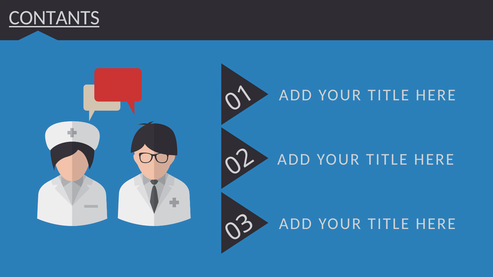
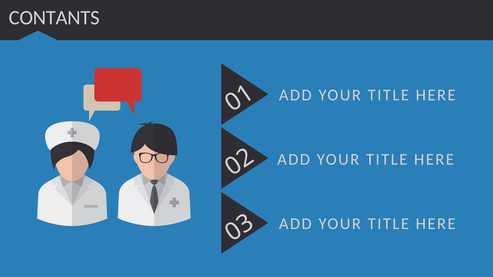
CONTANTS underline: present -> none
